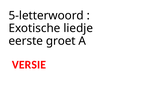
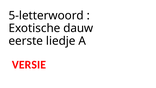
liedje: liedje -> dauw
groet: groet -> liedje
